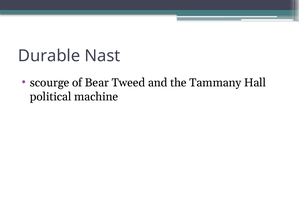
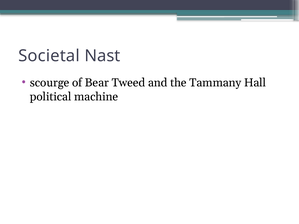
Durable: Durable -> Societal
